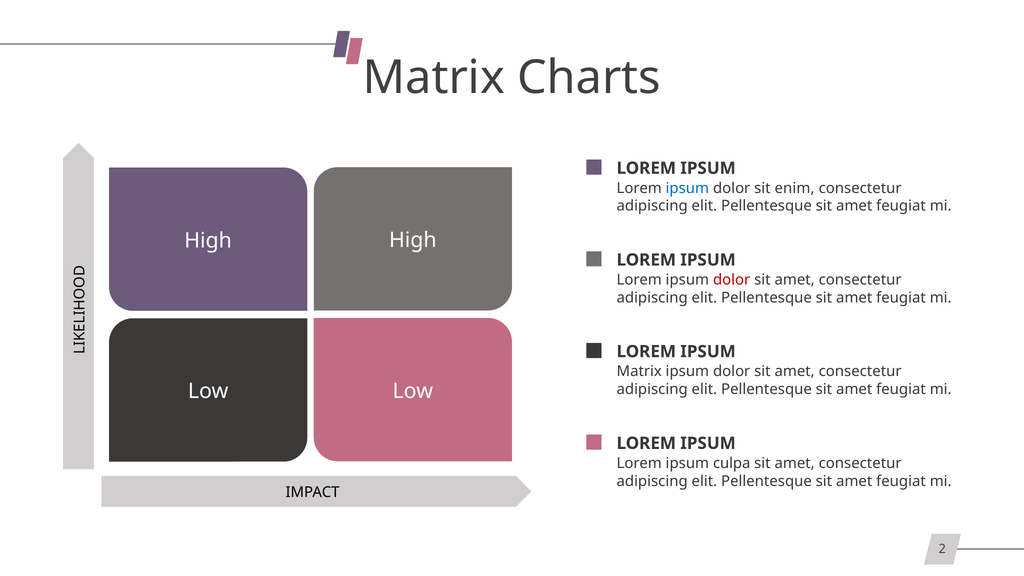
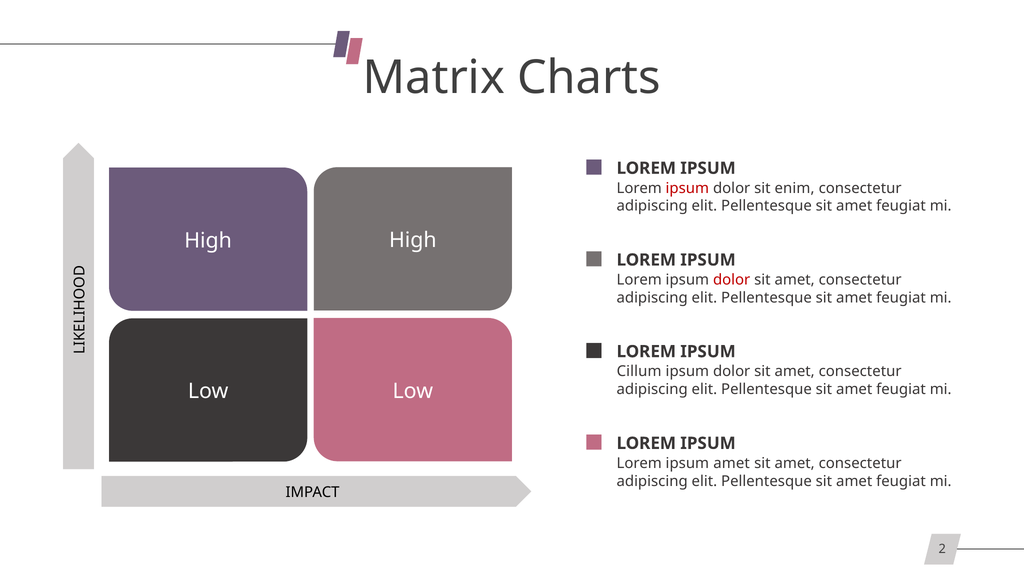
ipsum at (687, 188) colour: blue -> red
Matrix at (639, 371): Matrix -> Cillum
ipsum culpa: culpa -> amet
